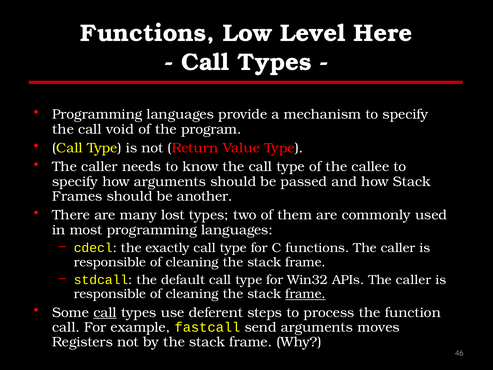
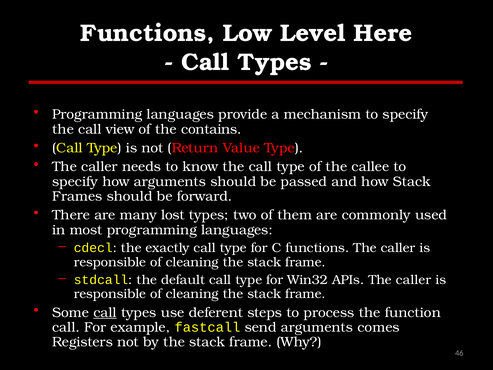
void: void -> view
program: program -> contains
another: another -> forward
frame at (306, 294) underline: present -> none
moves: moves -> comes
